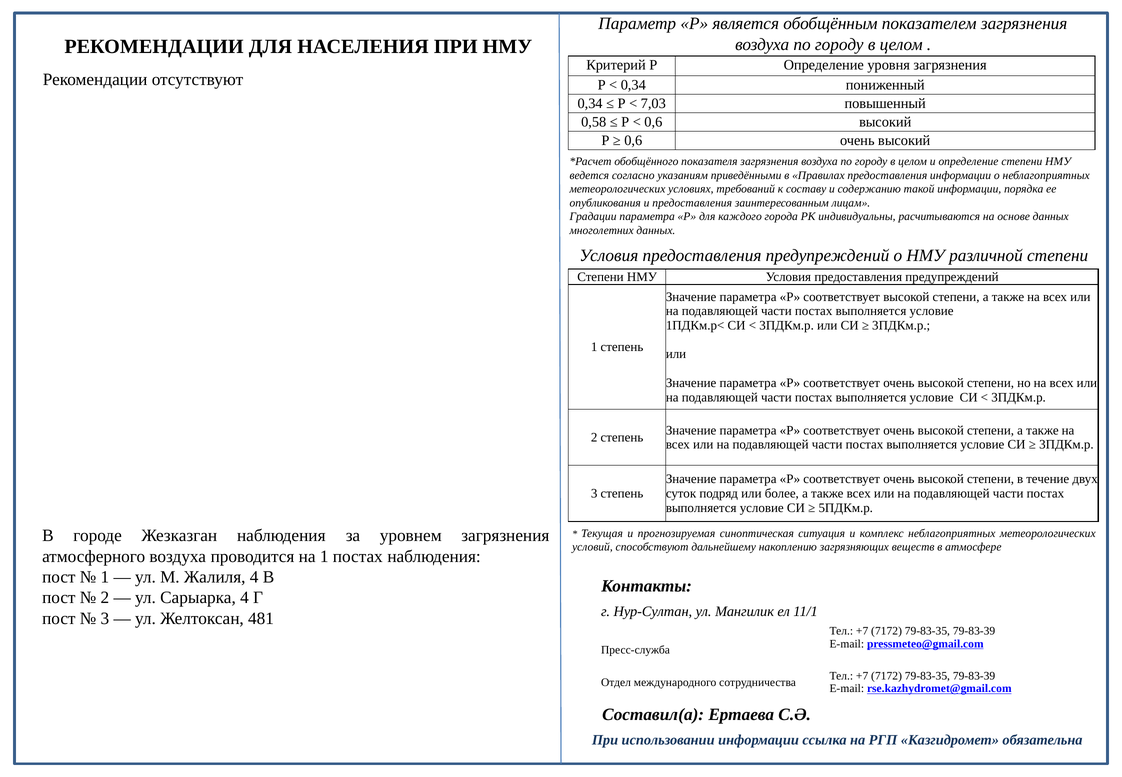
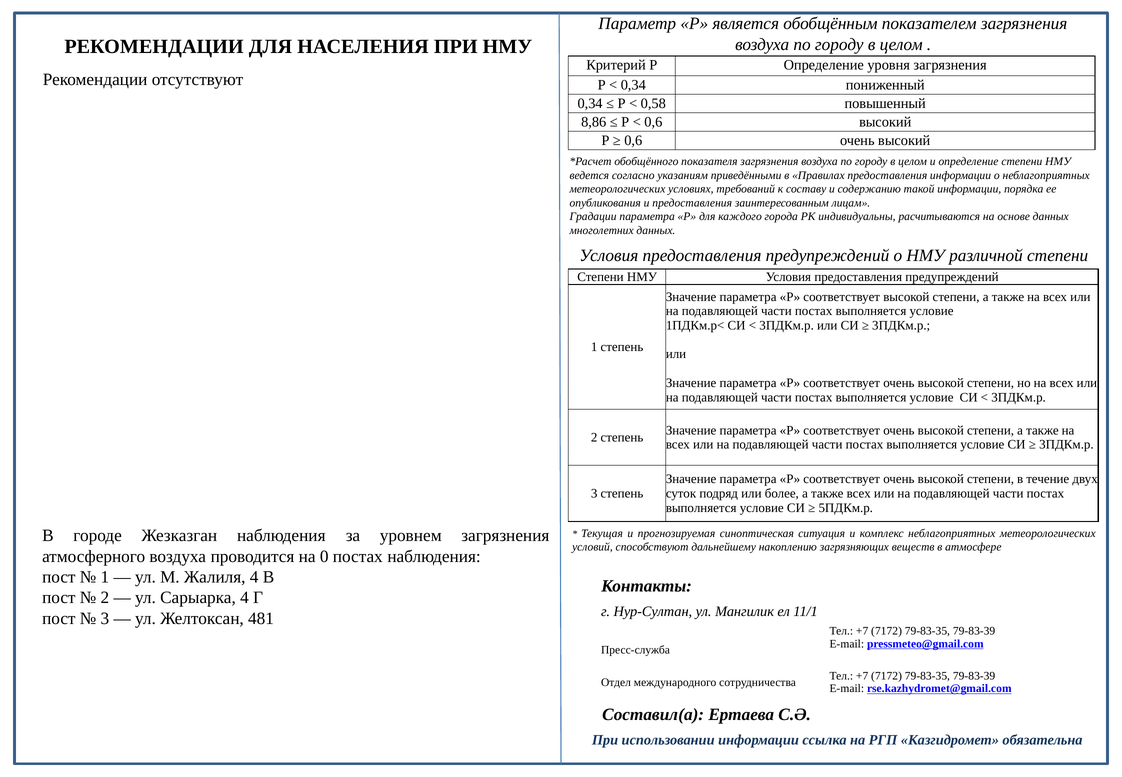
7,03: 7,03 -> 0,58
0,58: 0,58 -> 8,86
на 1: 1 -> 0
